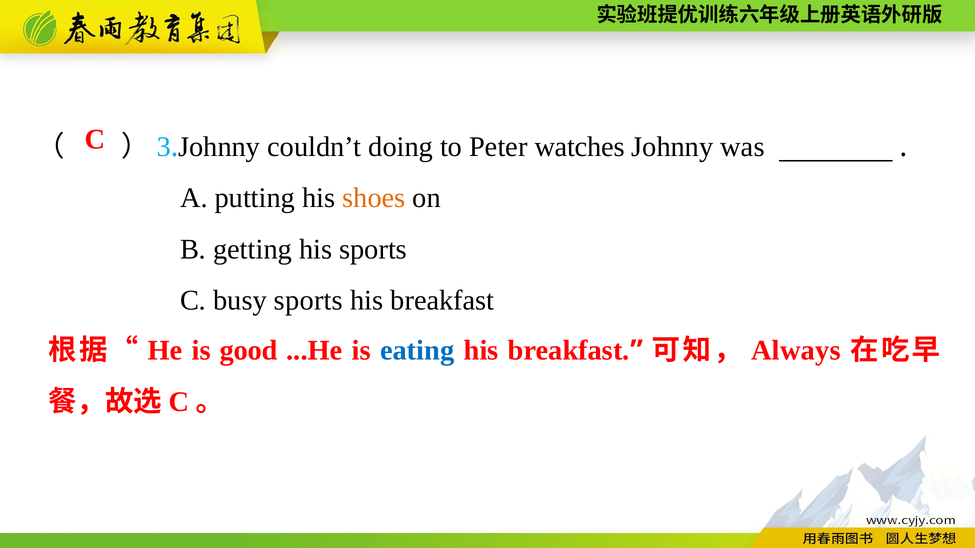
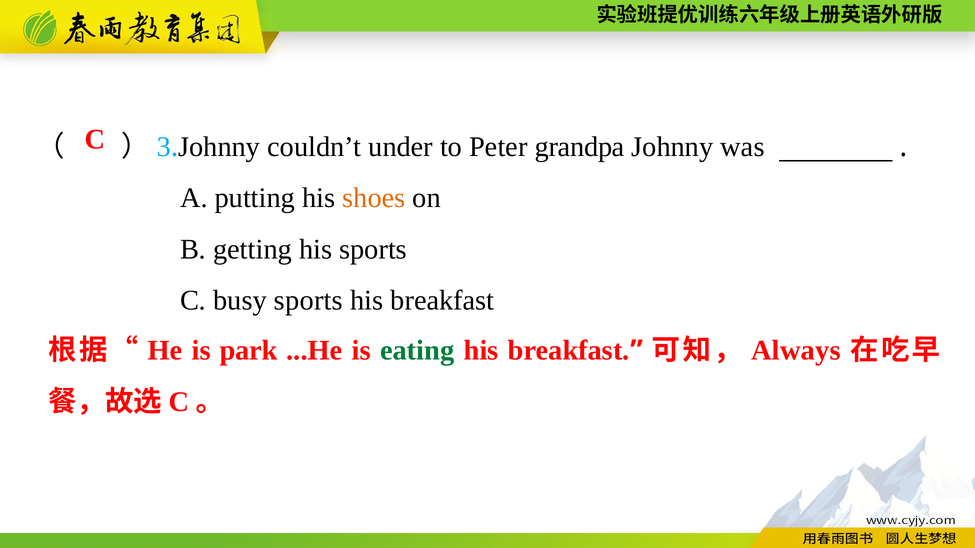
doing: doing -> under
watches: watches -> grandpa
good: good -> park
eating colour: blue -> green
